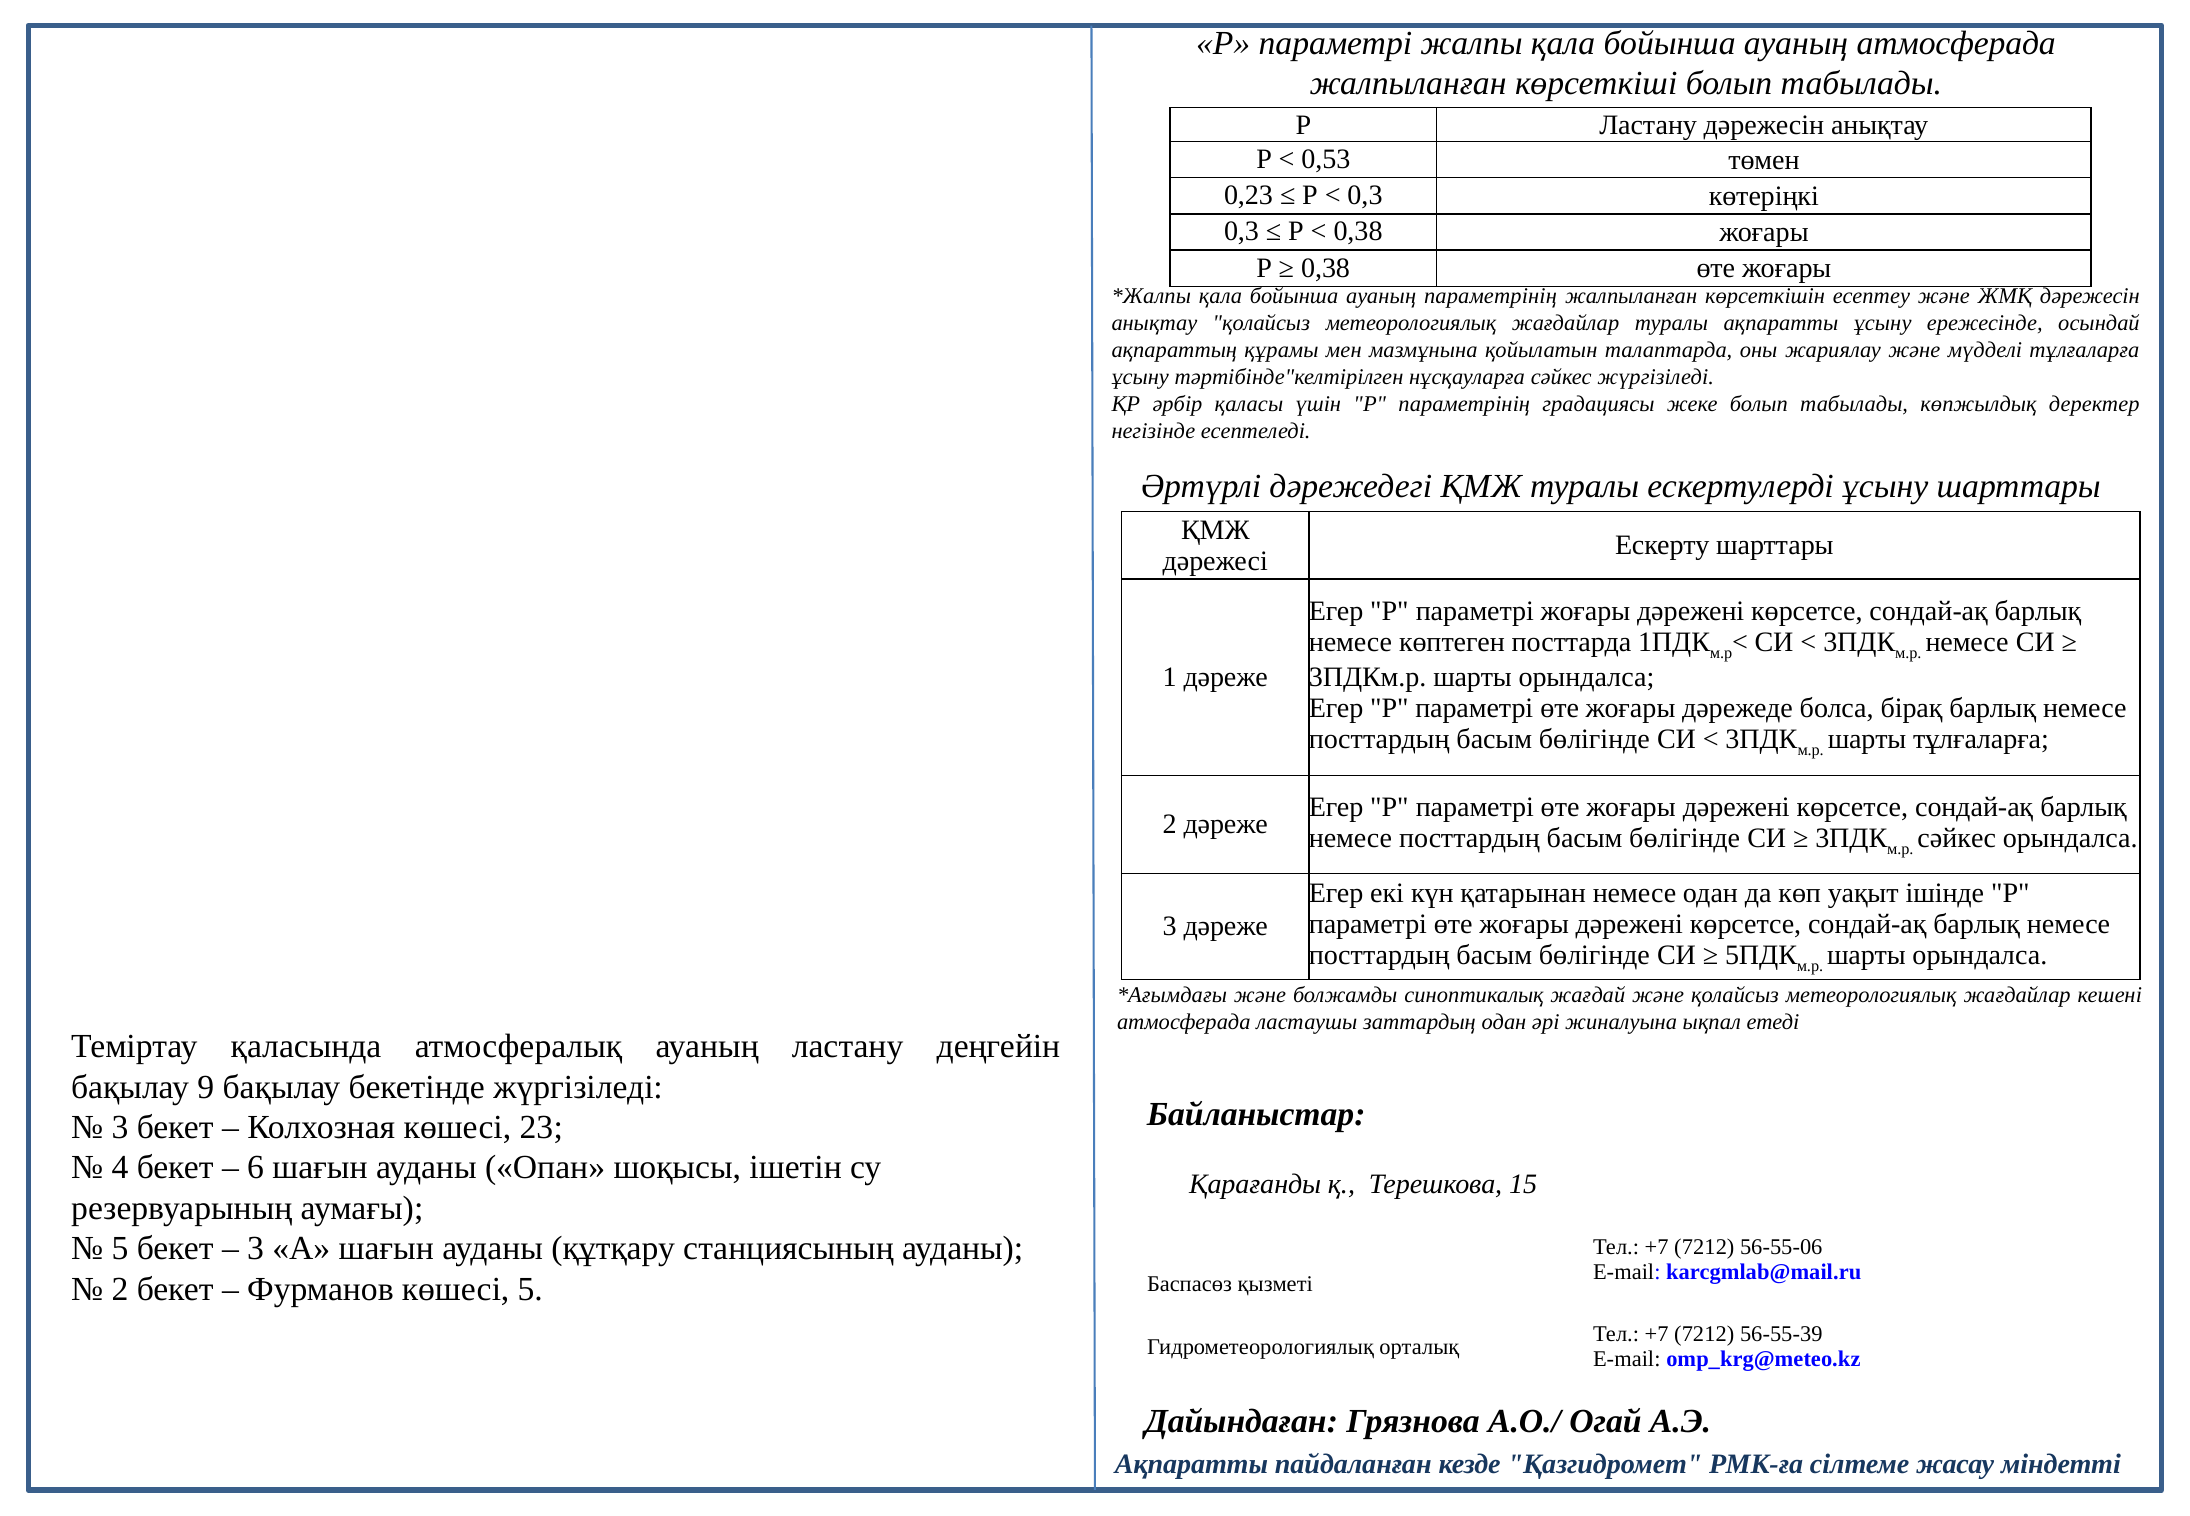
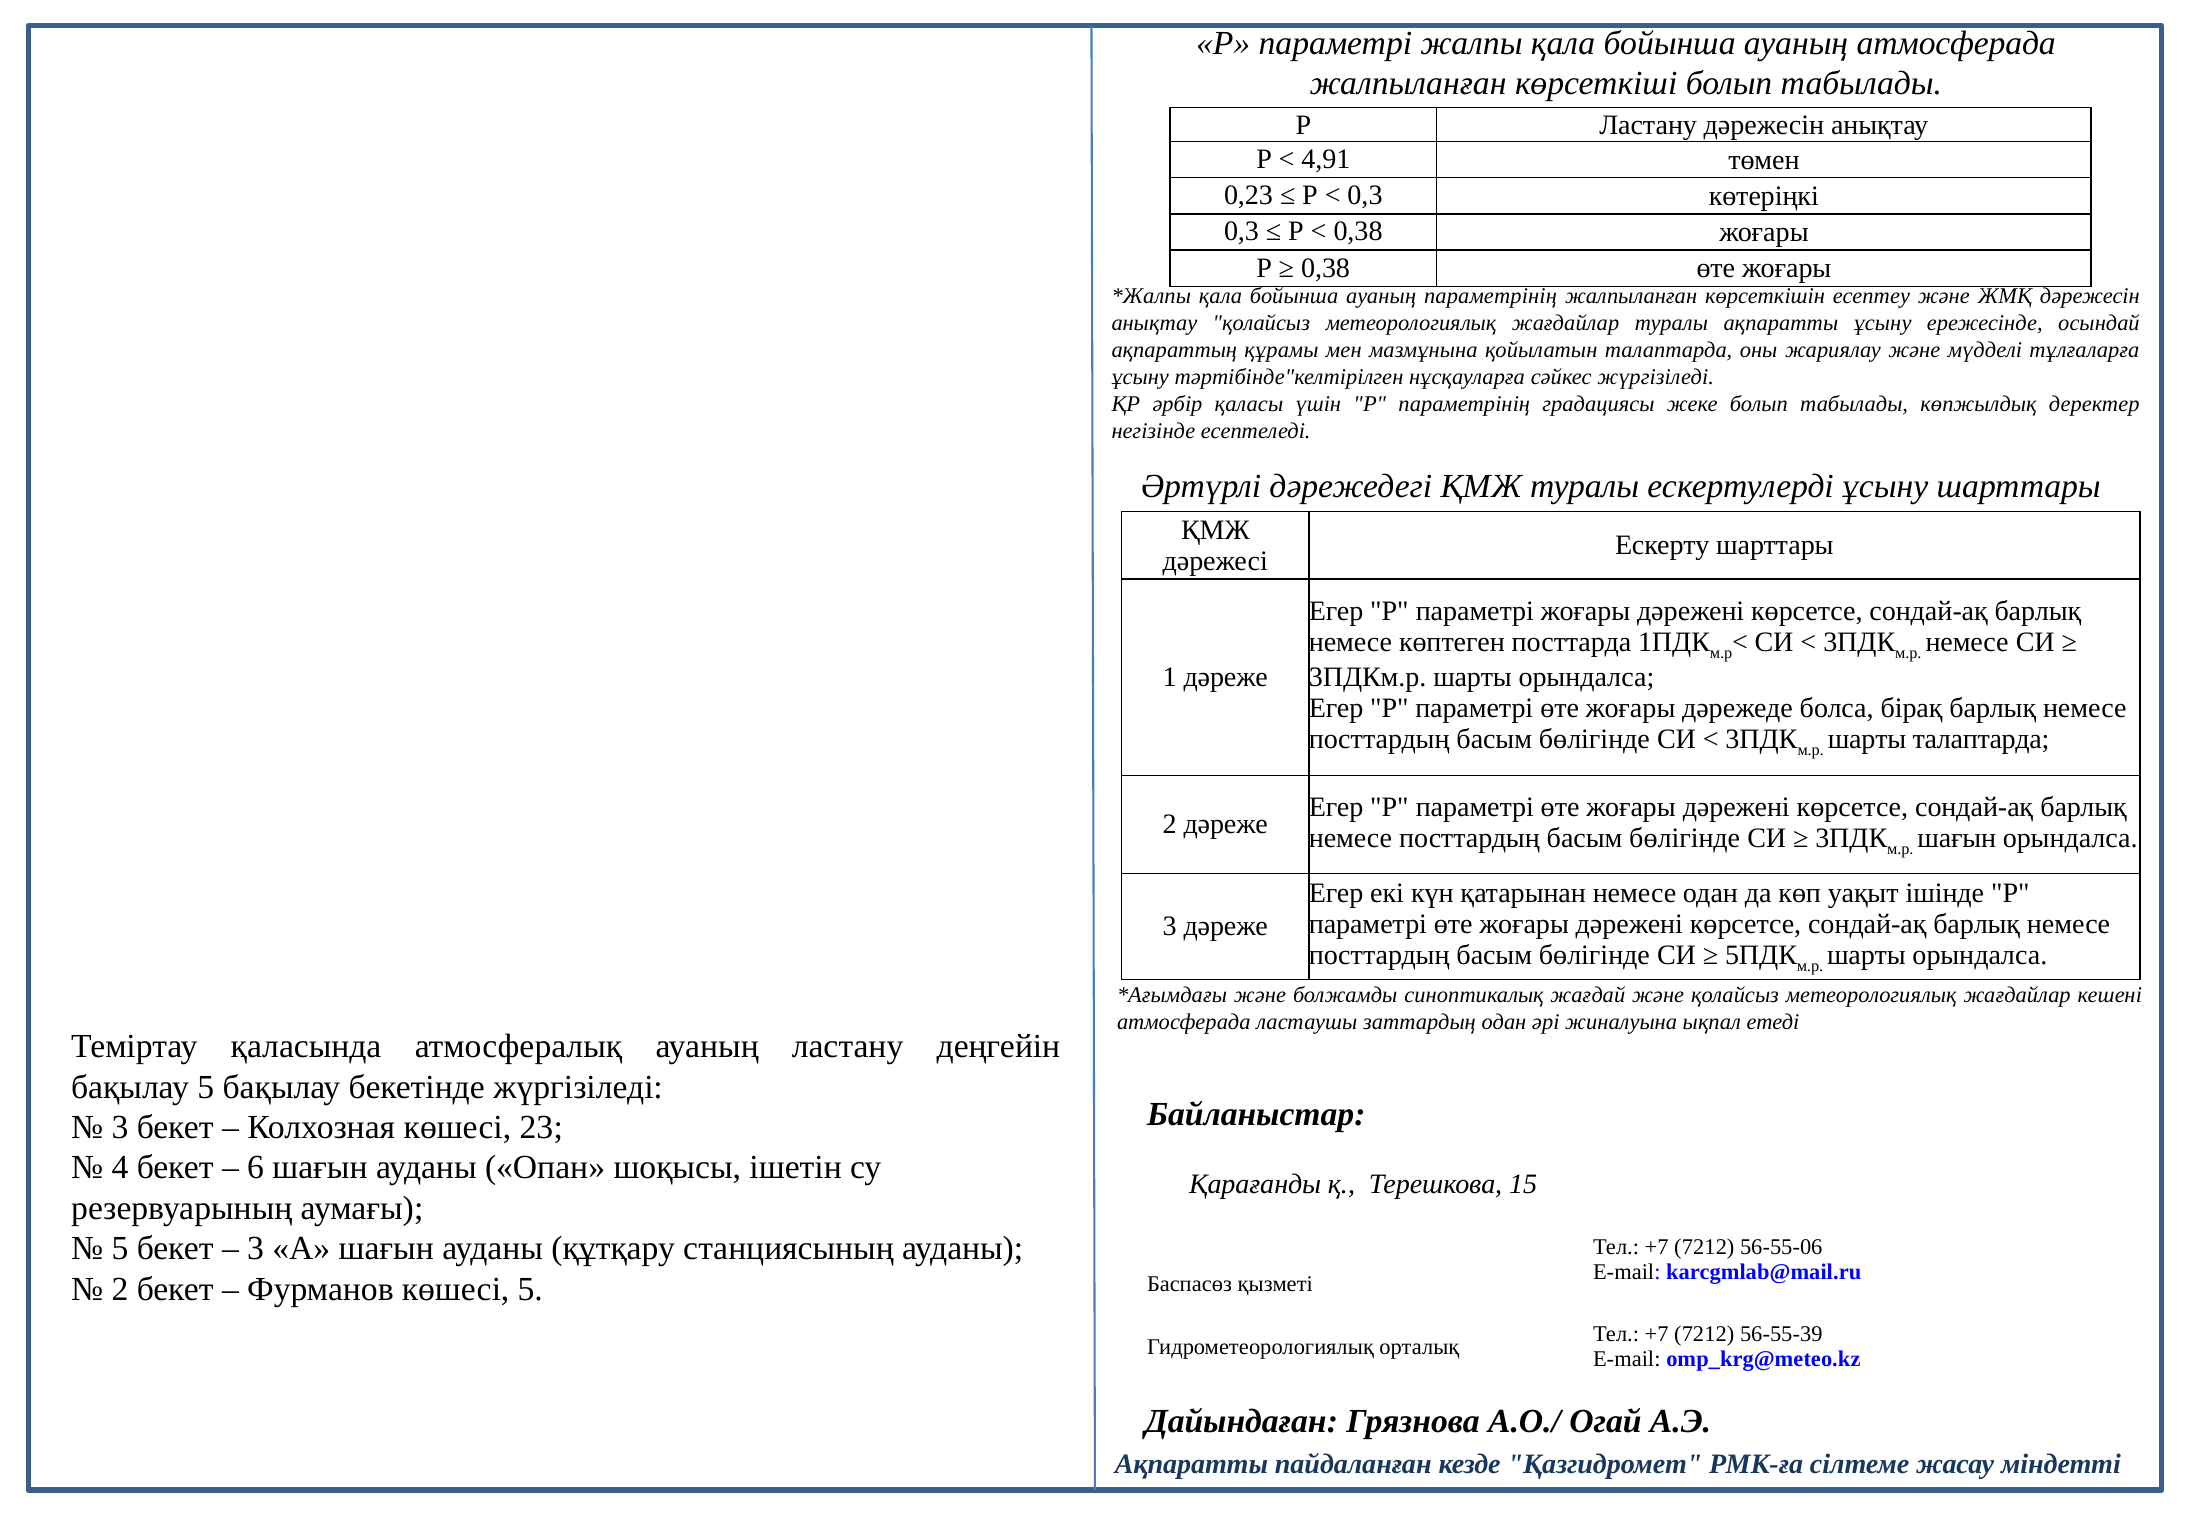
0,53: 0,53 -> 4,91
шарты тұлғаларға: тұлғаларға -> талаптарда
сәйкес at (1957, 838): сәйкес -> шағын
бақылау 9: 9 -> 5
